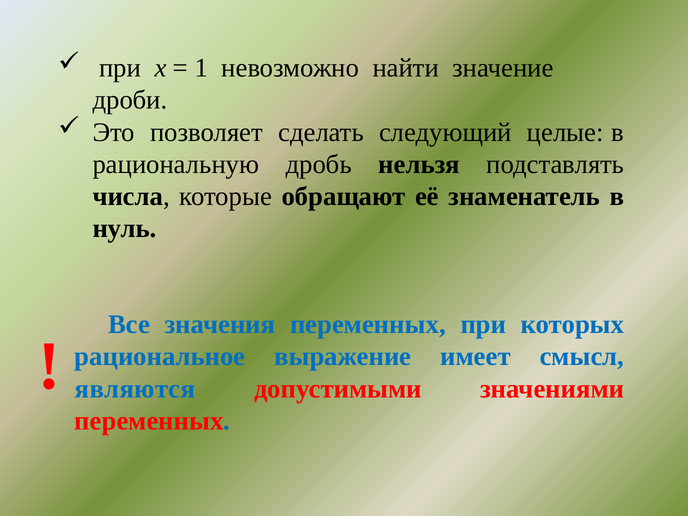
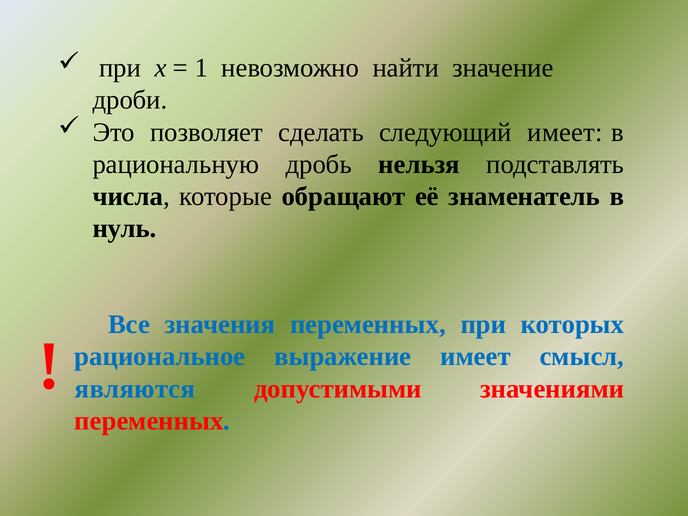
следующий целые: целые -> имеет
